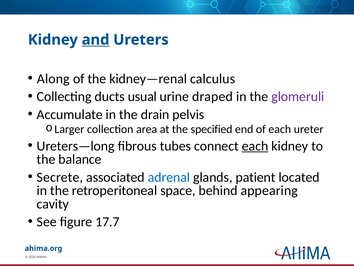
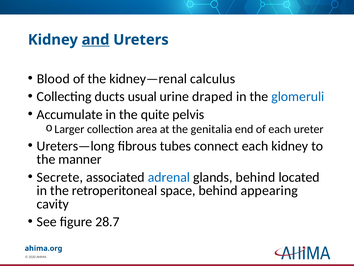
Along: Along -> Blood
glomeruli colour: purple -> blue
drain: drain -> quite
specified: specified -> genitalia
each at (255, 146) underline: present -> none
balance: balance -> manner
glands patient: patient -> behind
17.7: 17.7 -> 28.7
